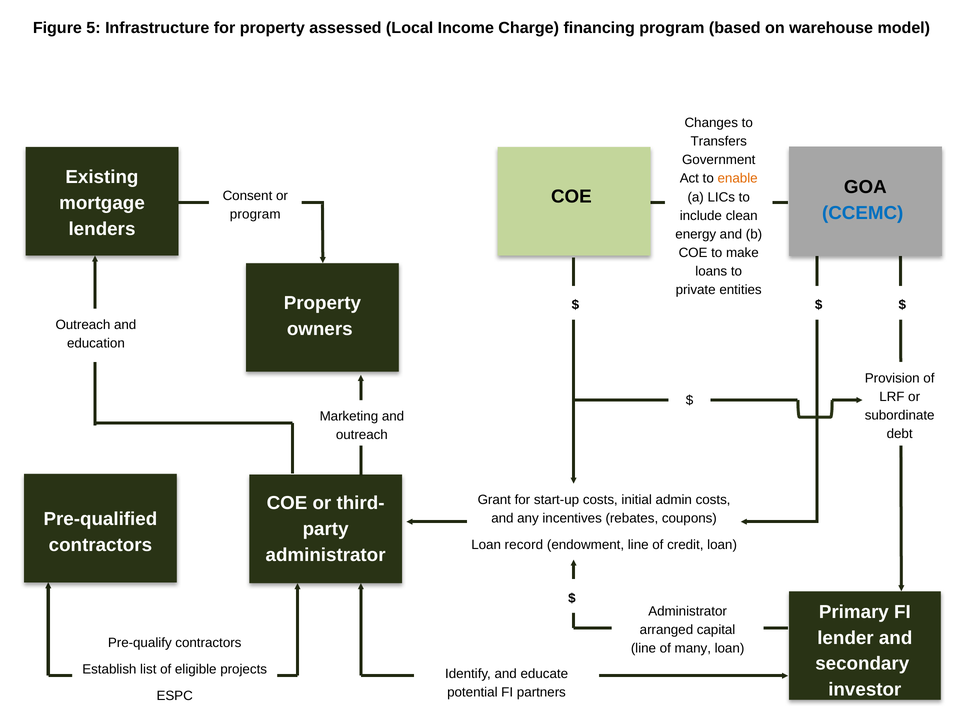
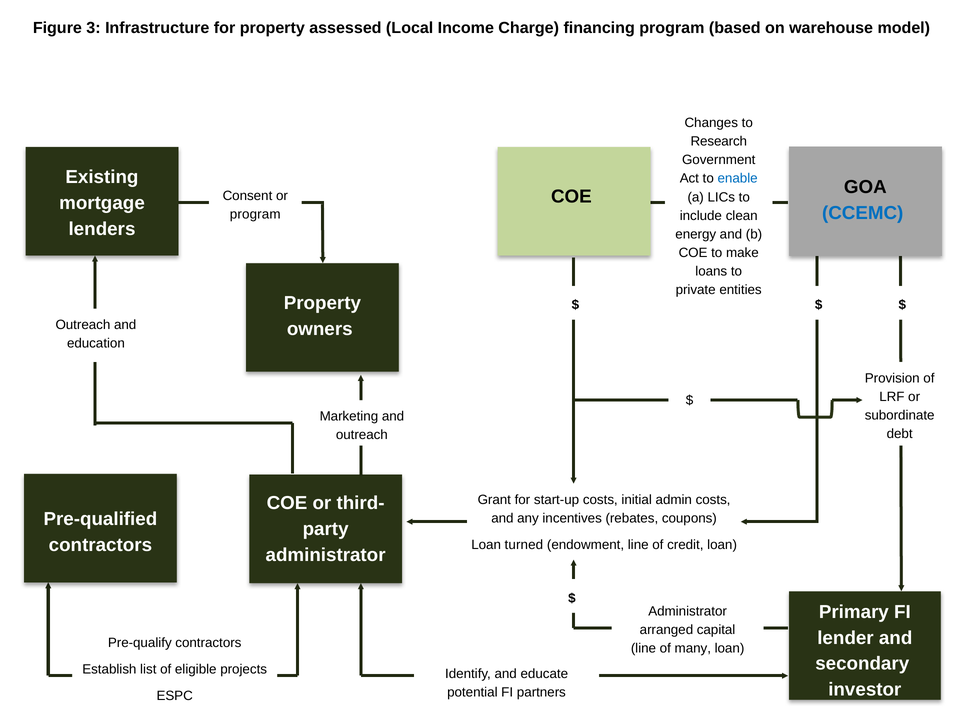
5: 5 -> 3
Transfers: Transfers -> Research
enable colour: orange -> blue
record: record -> turned
